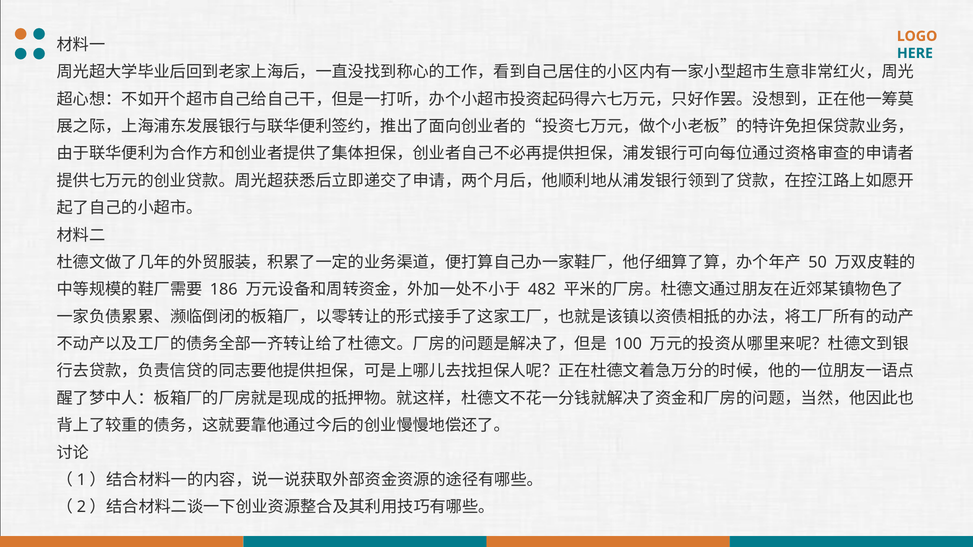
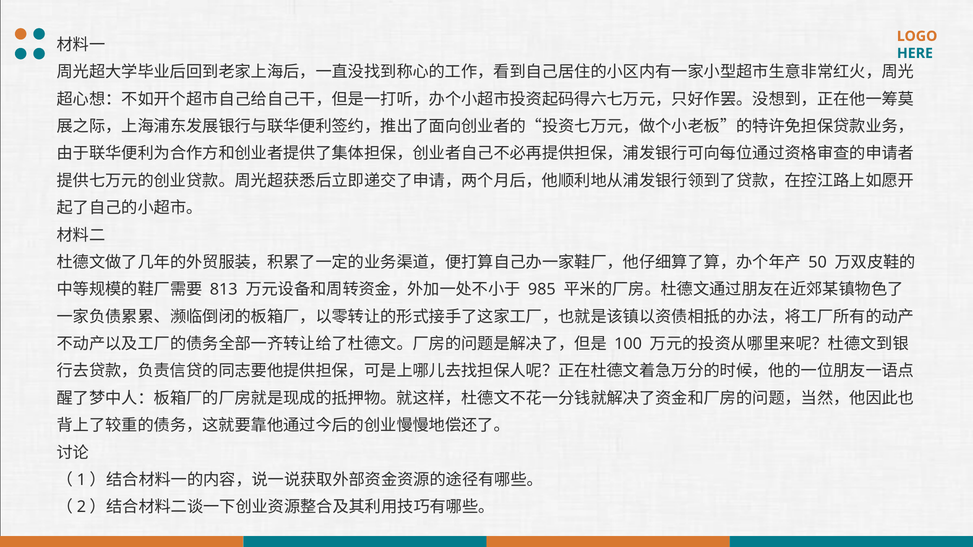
186: 186 -> 813
482: 482 -> 985
